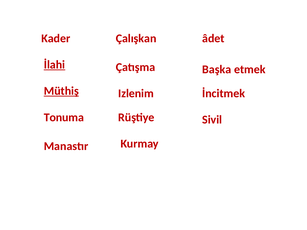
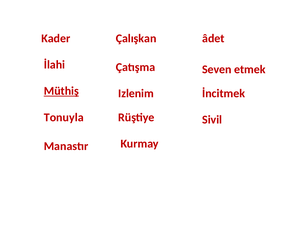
İlahi underline: present -> none
Başka: Başka -> Seven
Tonuma: Tonuma -> Tonuyla
